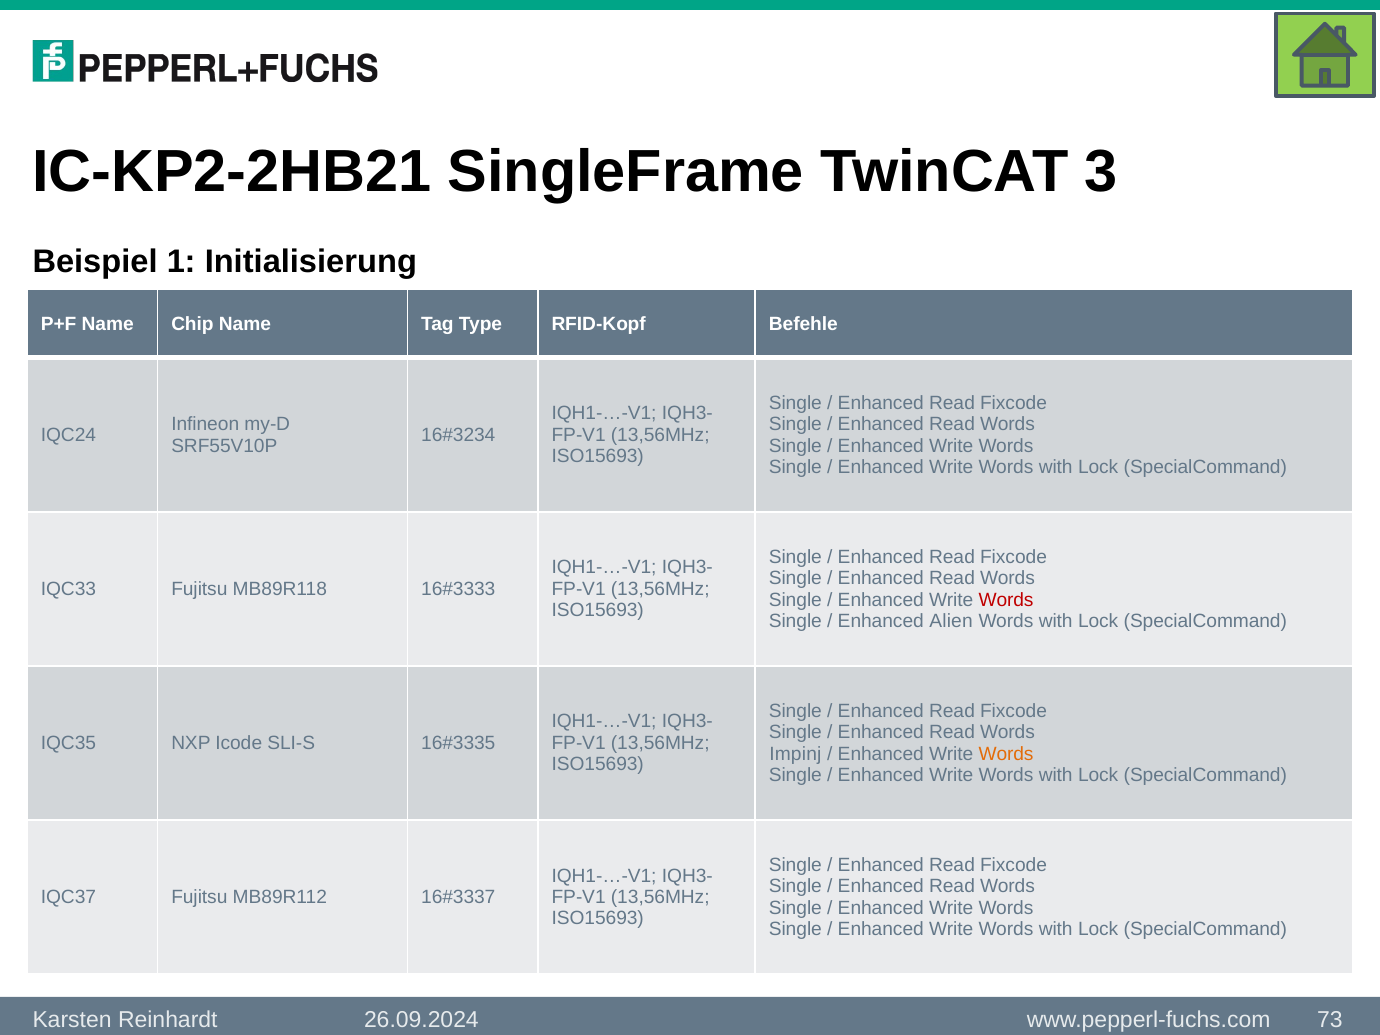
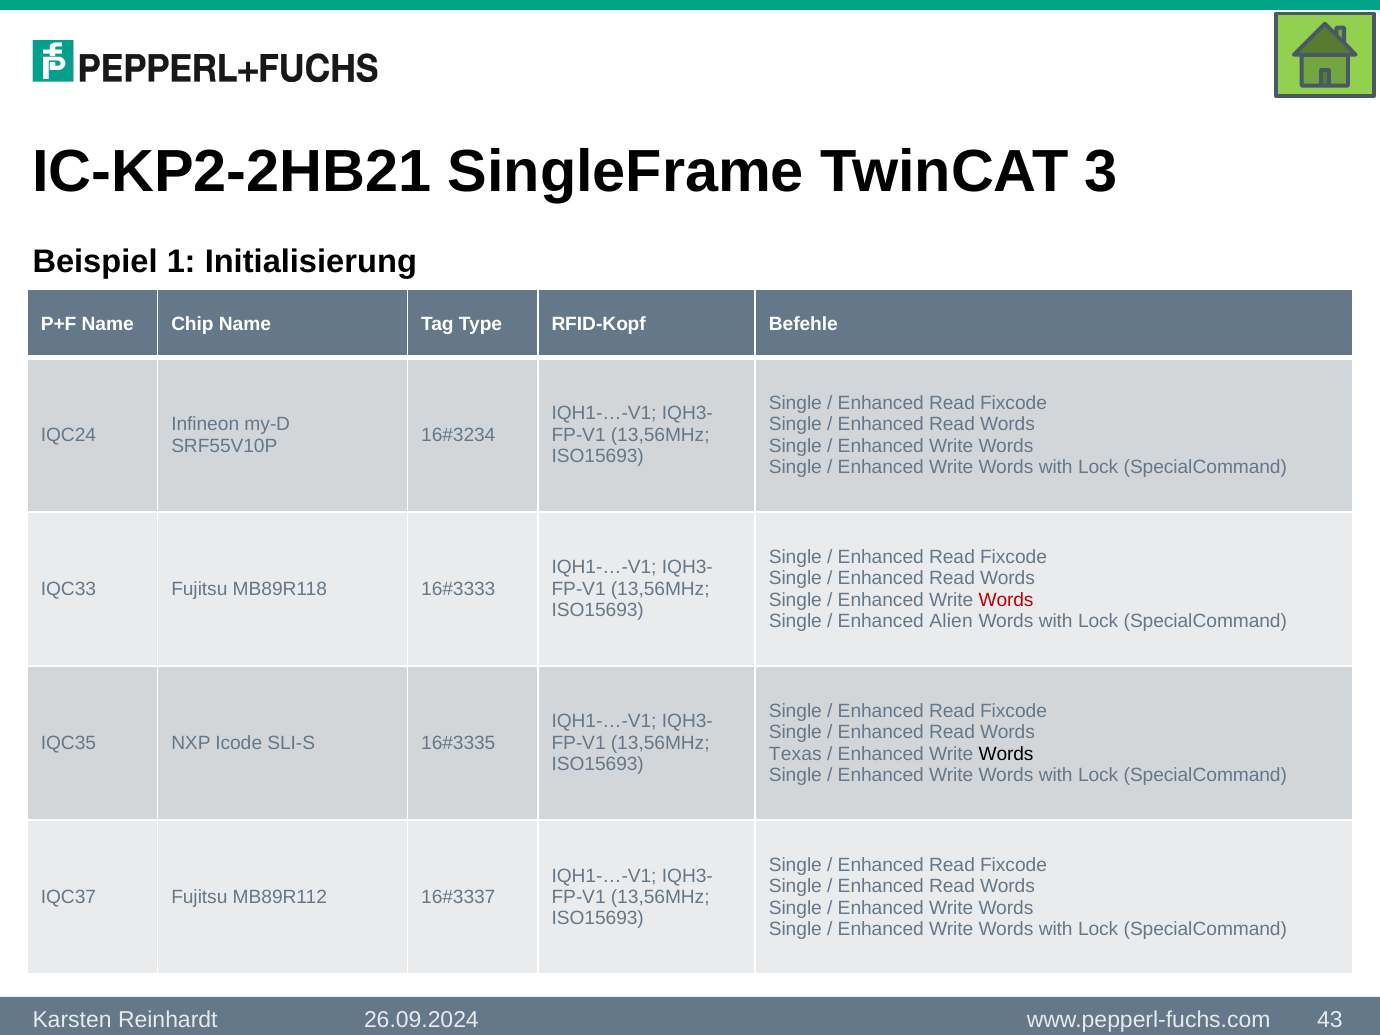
Impinj: Impinj -> Texas
Words at (1006, 754) colour: orange -> black
73: 73 -> 43
